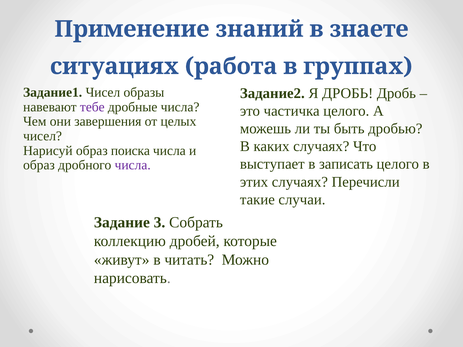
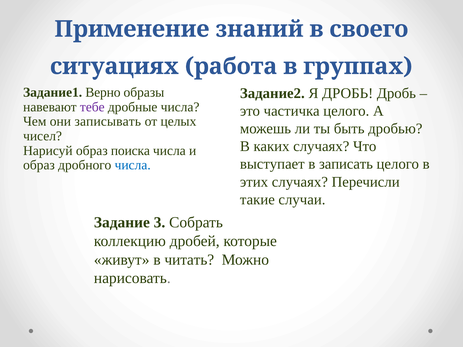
знаете: знаете -> своего
Задание1 Чисел: Чисел -> Верно
завершения: завершения -> записывать
числа at (133, 165) colour: purple -> blue
